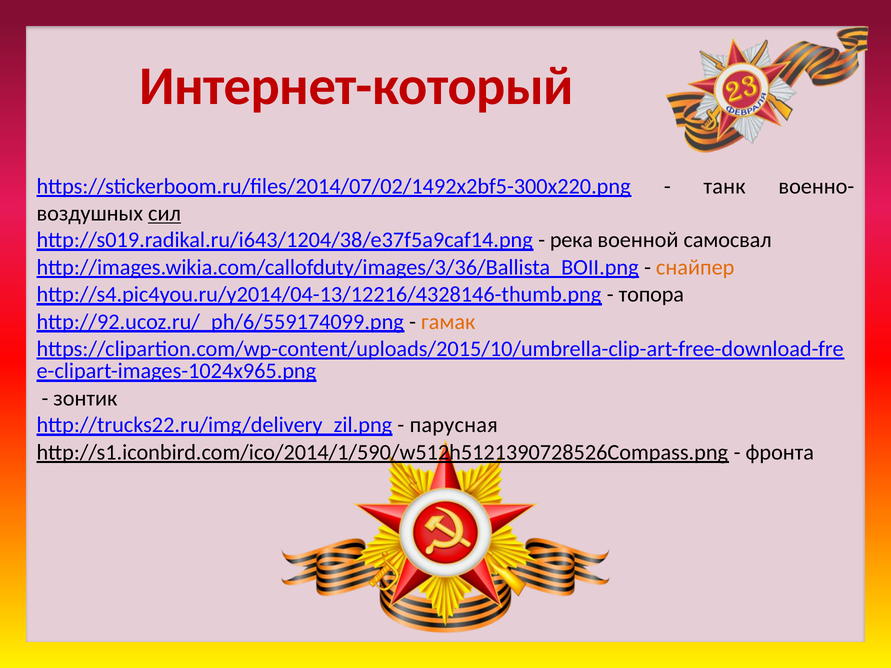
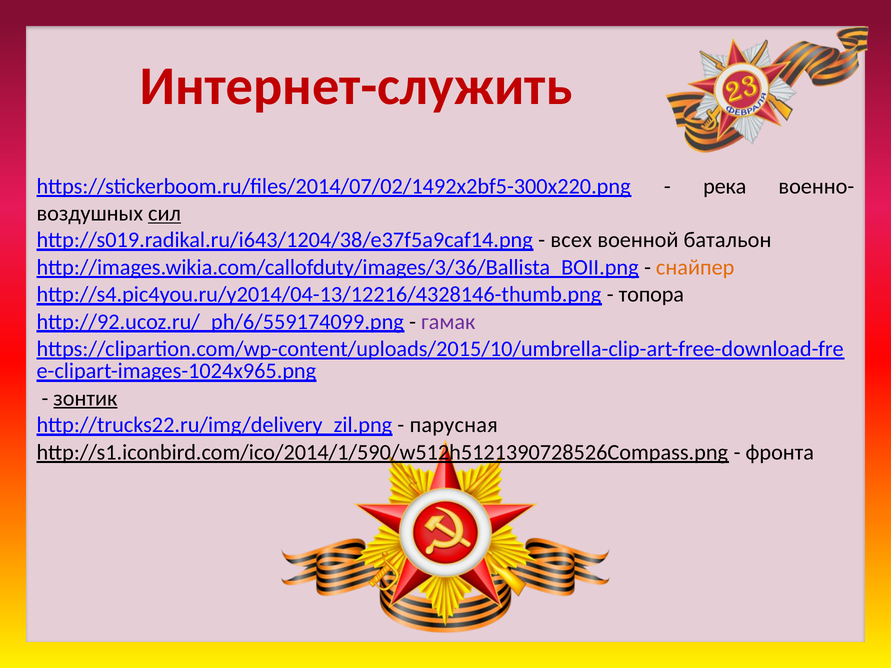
Интернет-который: Интернет-который -> Интернет-служить
танк: танк -> река
река: река -> всех
самосвал: самосвал -> батальон
гамак colour: orange -> purple
зонтик underline: none -> present
